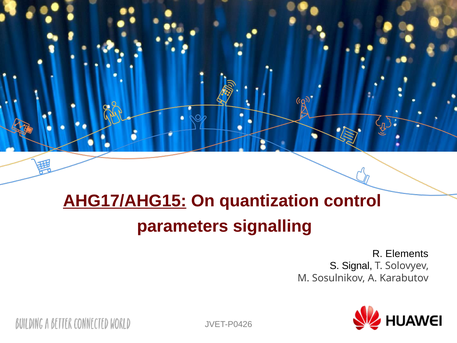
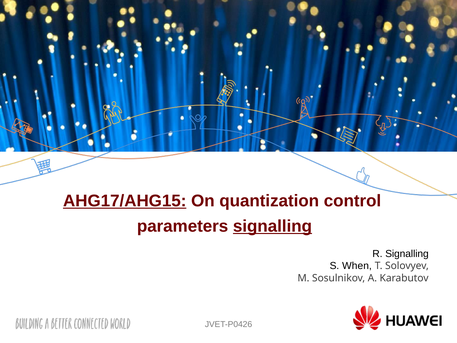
signalling at (272, 226) underline: none -> present
R Elements: Elements -> Signalling
Signal: Signal -> When
